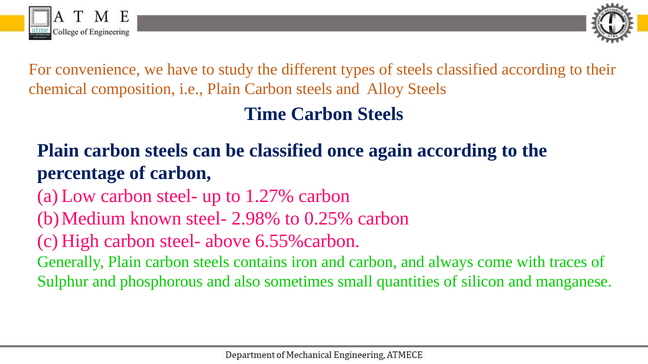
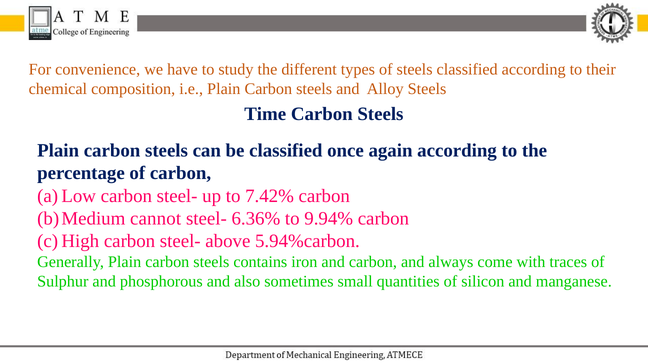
1.27%: 1.27% -> 7.42%
known: known -> cannot
2.98%: 2.98% -> 6.36%
0.25%: 0.25% -> 9.94%
6.55%carbon: 6.55%carbon -> 5.94%carbon
